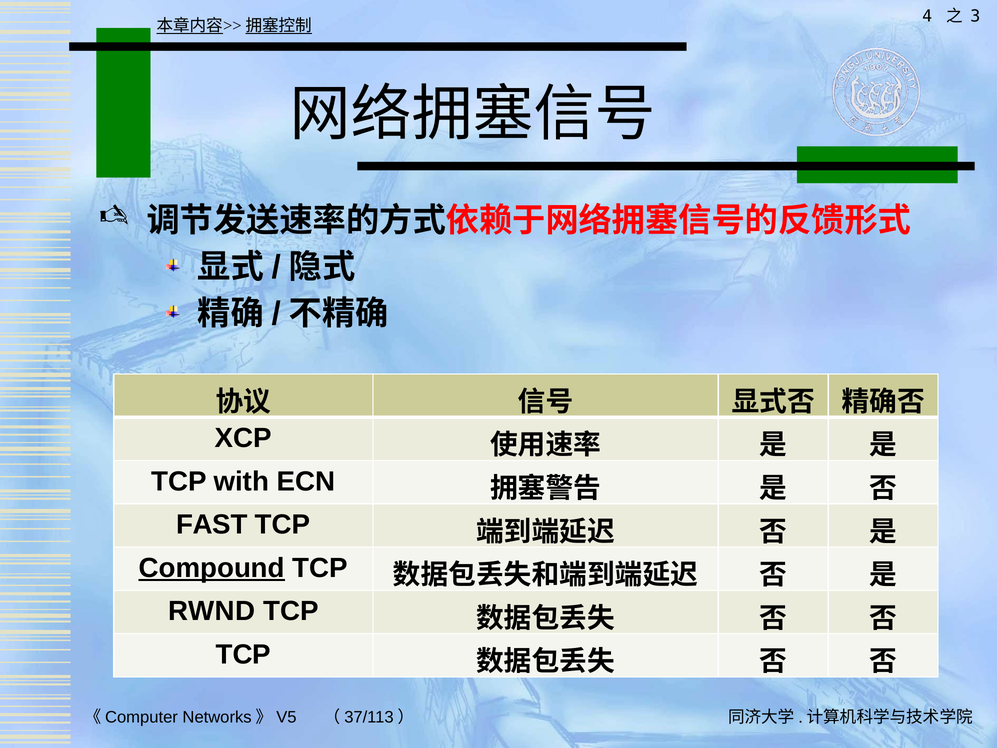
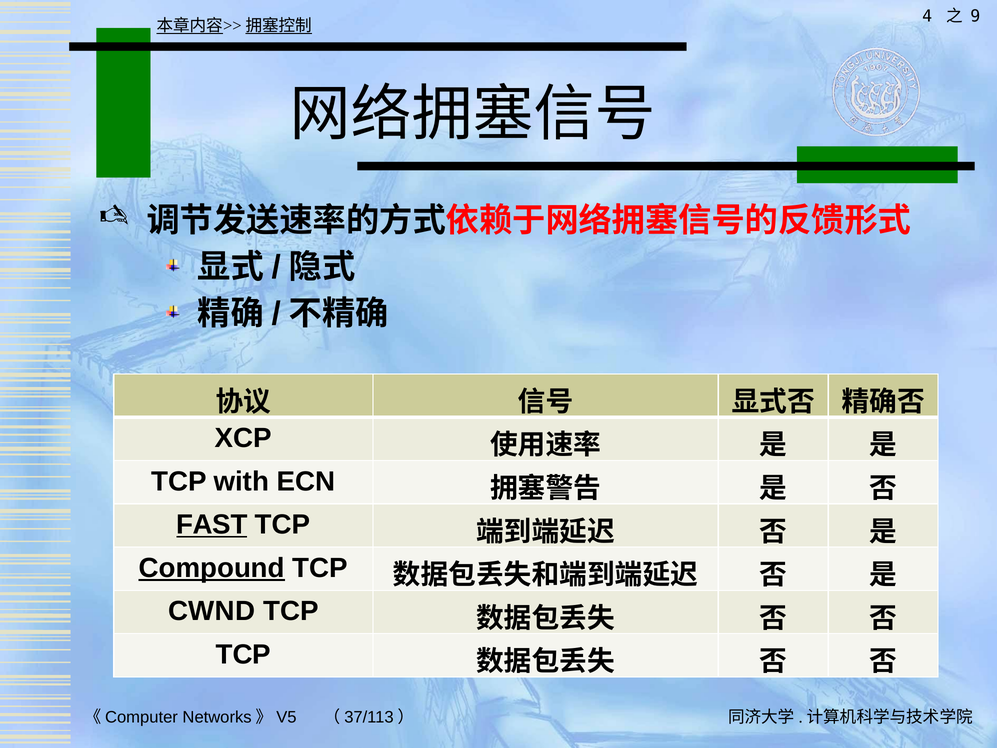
3: 3 -> 9
FAST underline: none -> present
RWND: RWND -> CWND
